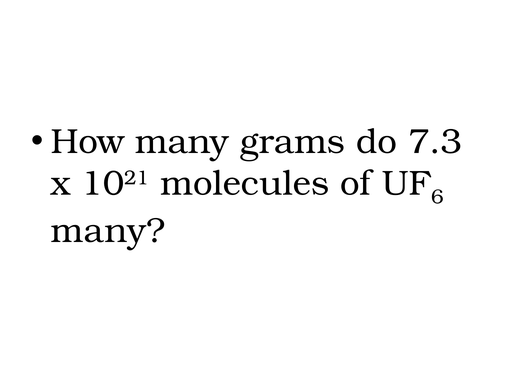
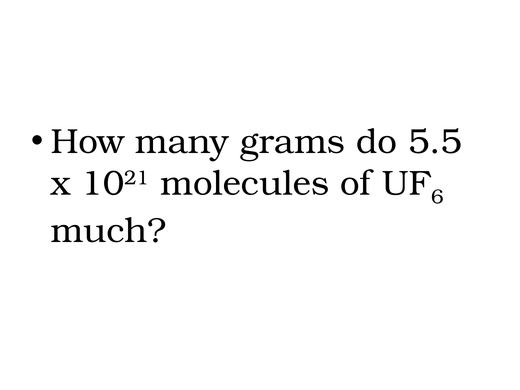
7.3: 7.3 -> 5.5
many at (108, 231): many -> much
